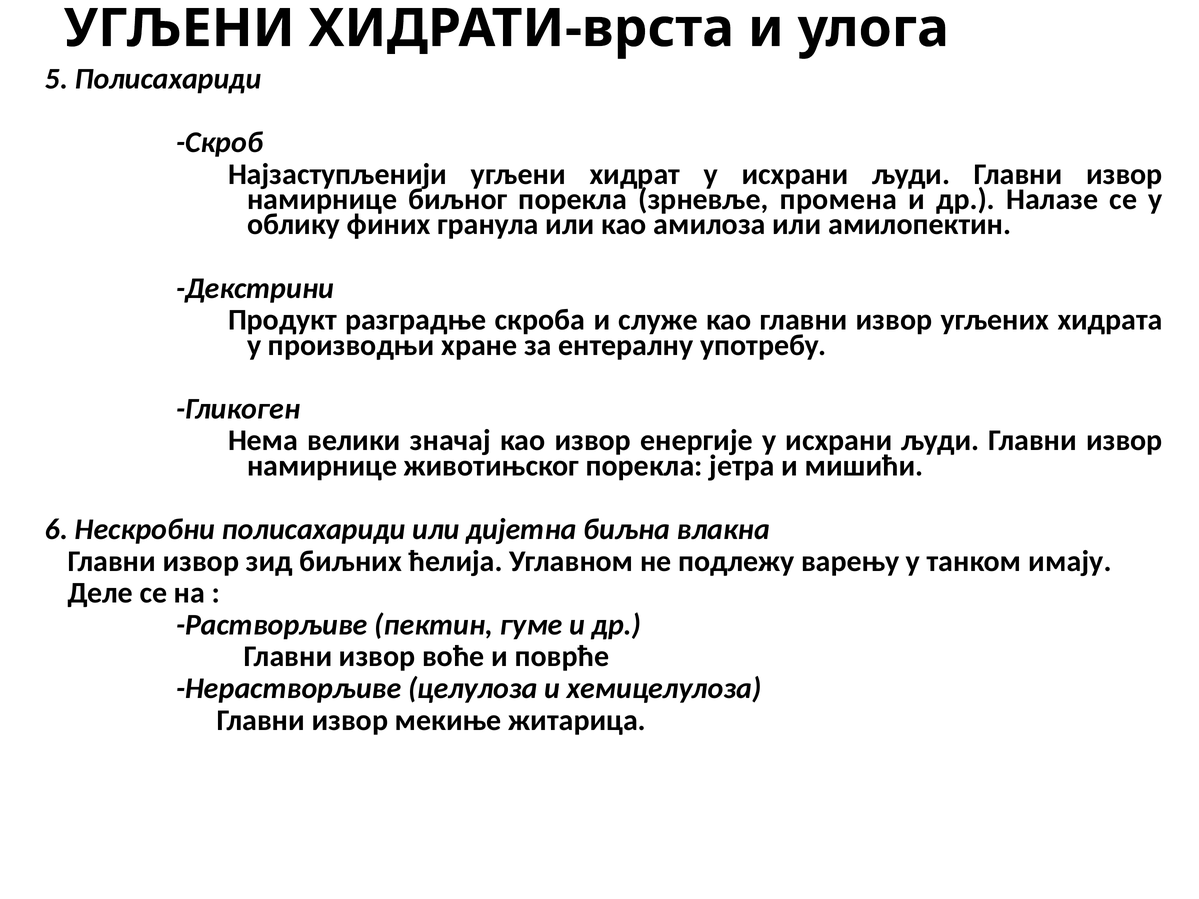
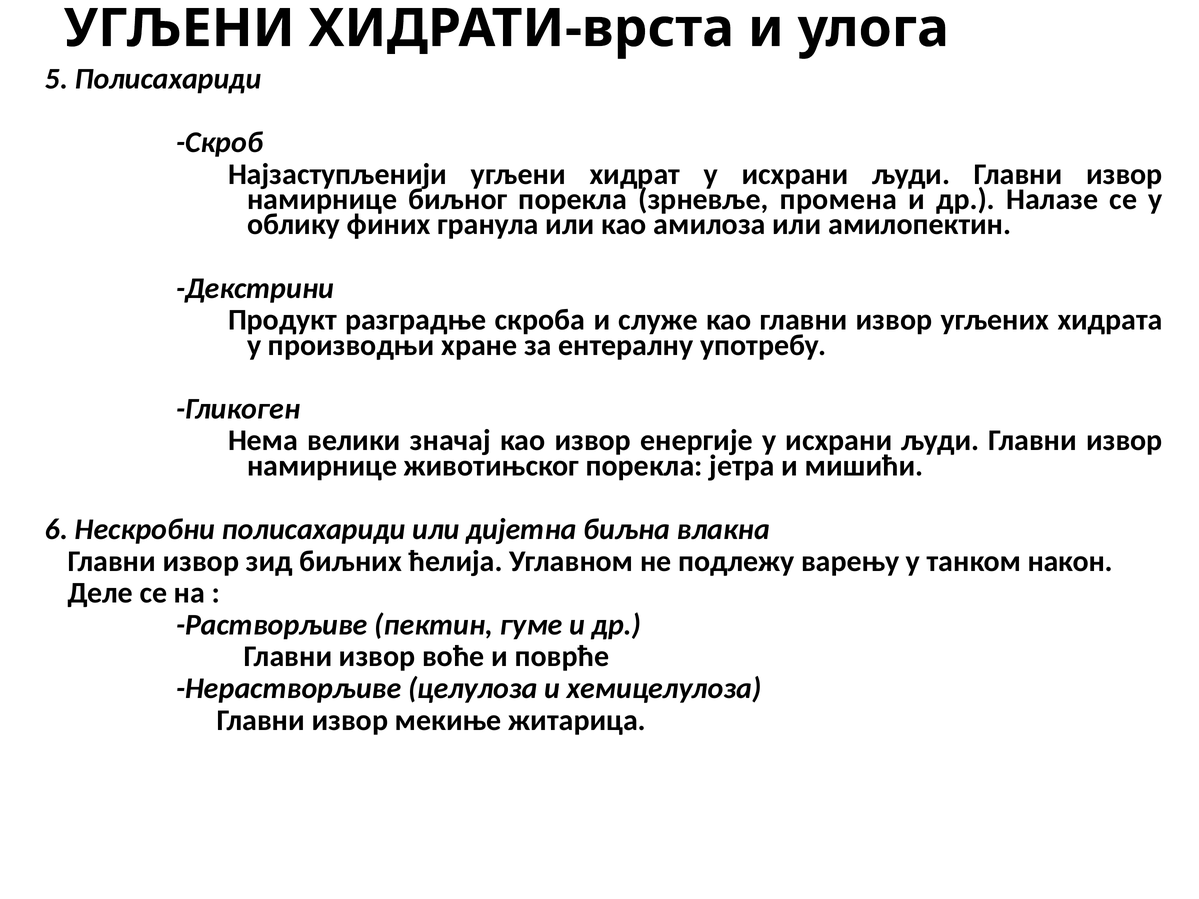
имају: имају -> након
